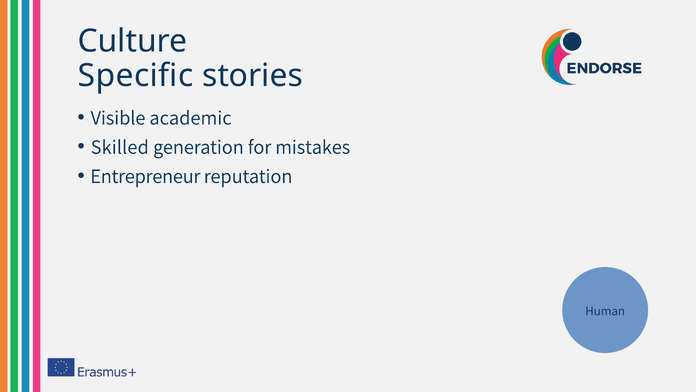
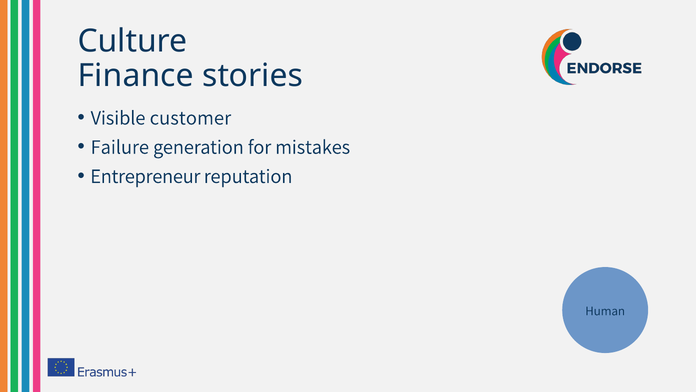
Specific: Specific -> Finance
academic: academic -> customer
Skilled: Skilled -> Failure
